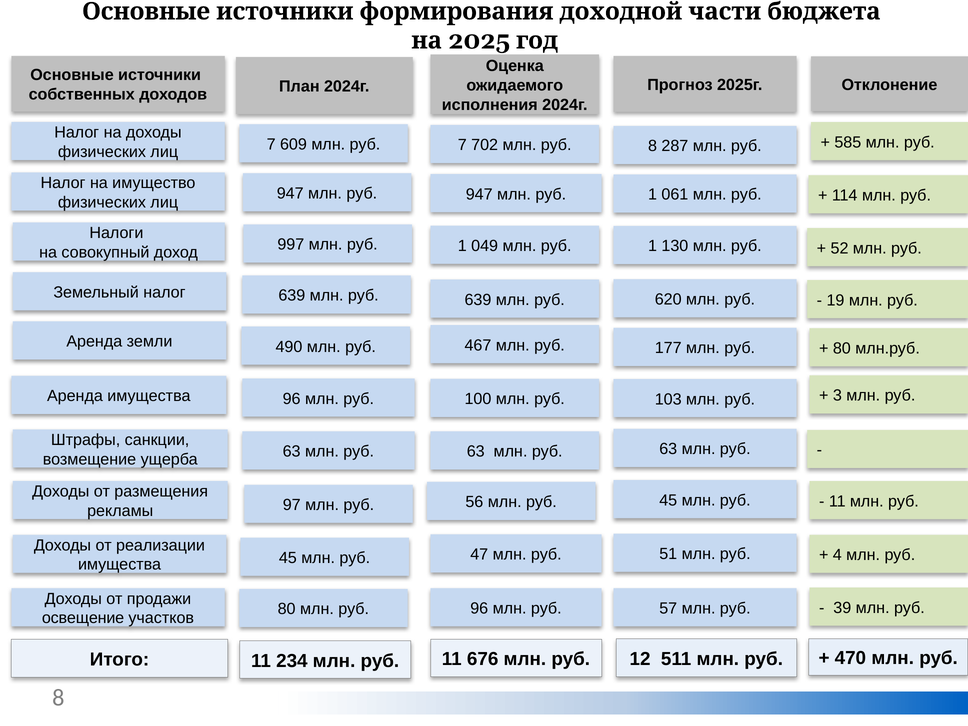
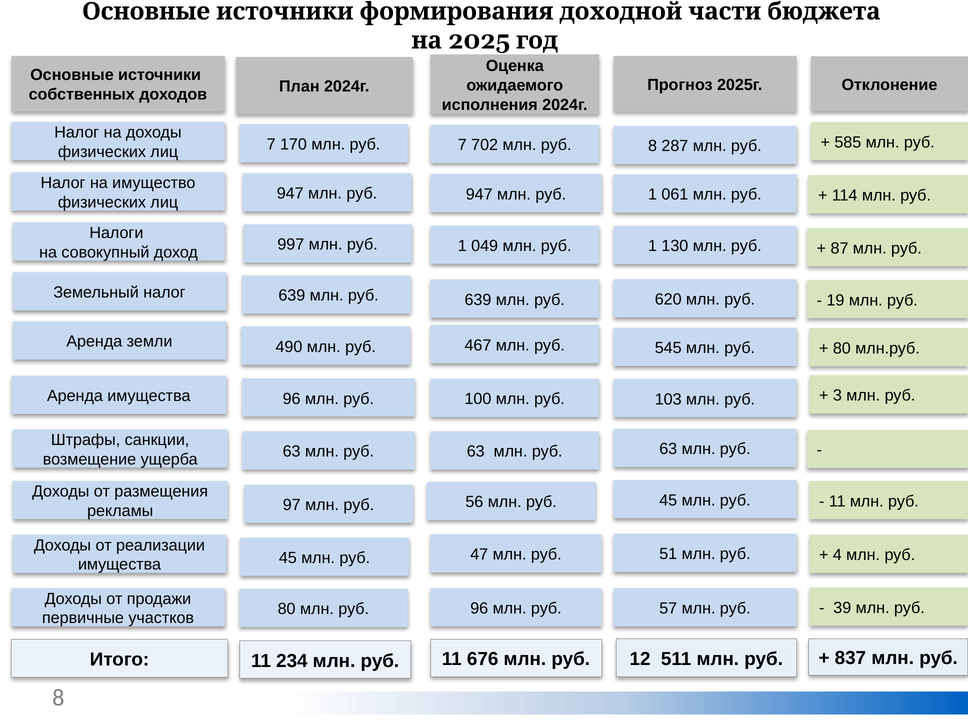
609: 609 -> 170
52: 52 -> 87
177: 177 -> 545
освещение: освещение -> первичные
470: 470 -> 837
